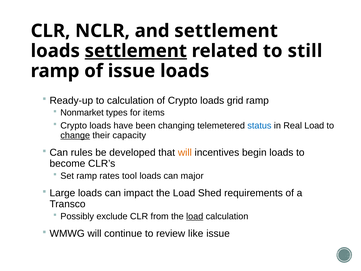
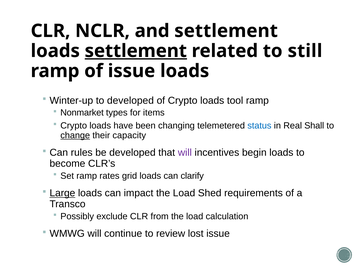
Ready-up: Ready-up -> Winter-up
to calculation: calculation -> developed
grid: grid -> tool
Real Load: Load -> Shall
will at (185, 152) colour: orange -> purple
tool: tool -> grid
major: major -> clarify
Large underline: none -> present
load at (195, 216) underline: present -> none
like: like -> lost
